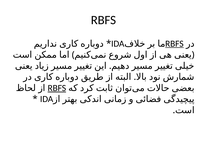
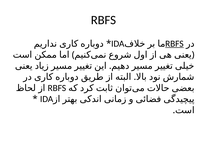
RBFS at (57, 88) underline: present -> none
